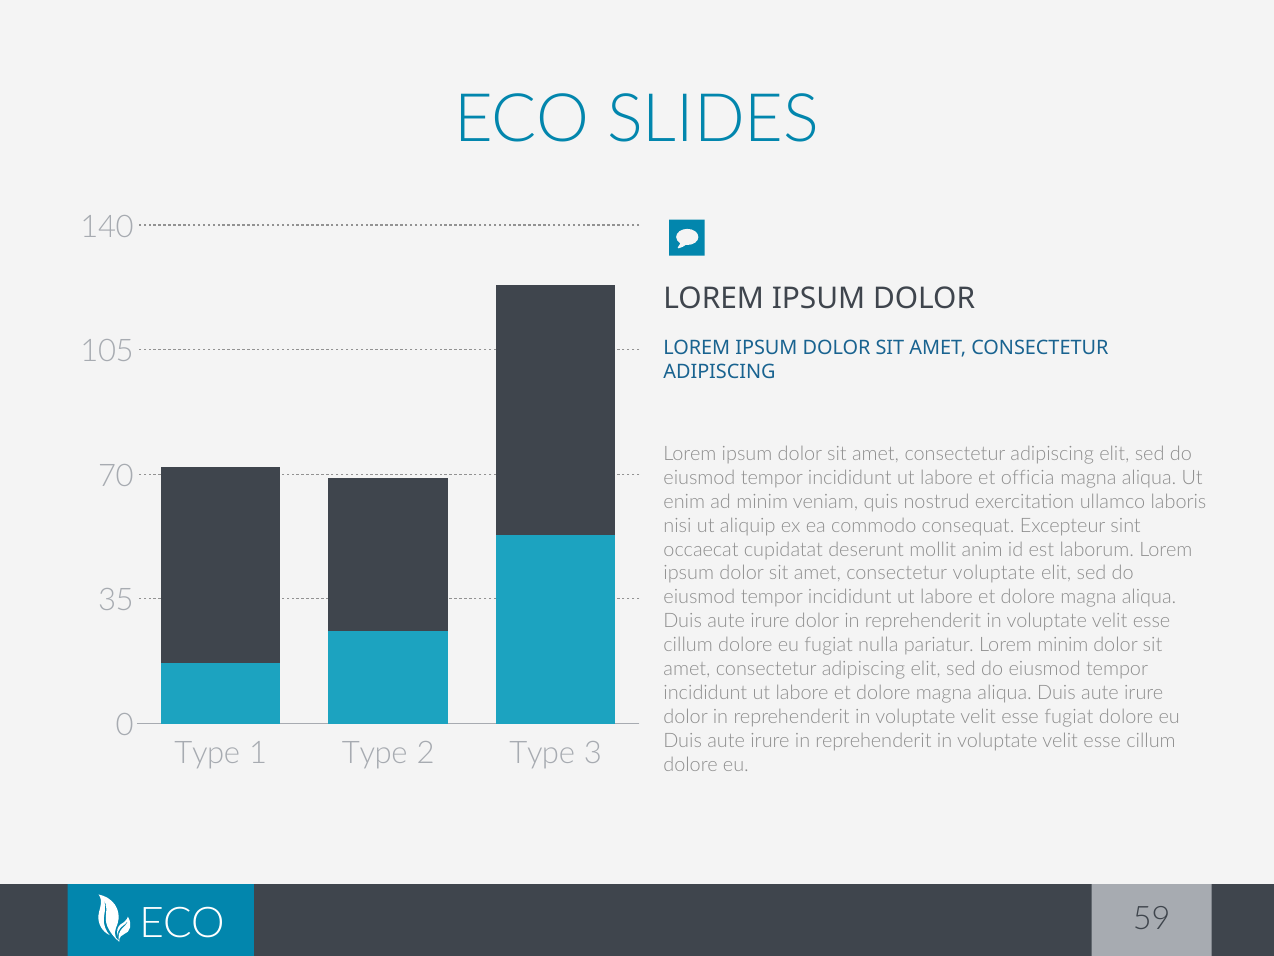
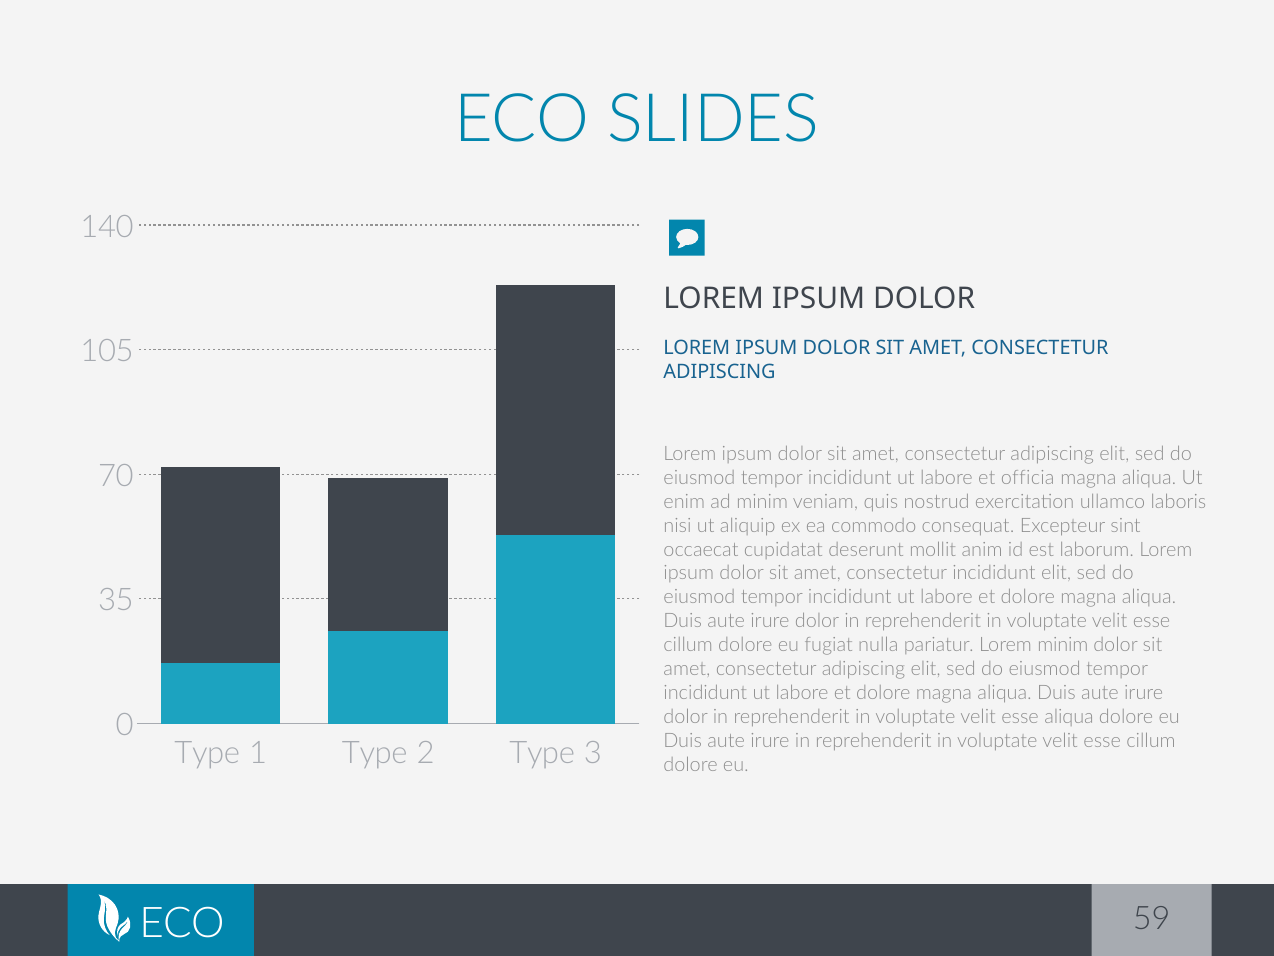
consectetur voluptate: voluptate -> incididunt
esse fugiat: fugiat -> aliqua
